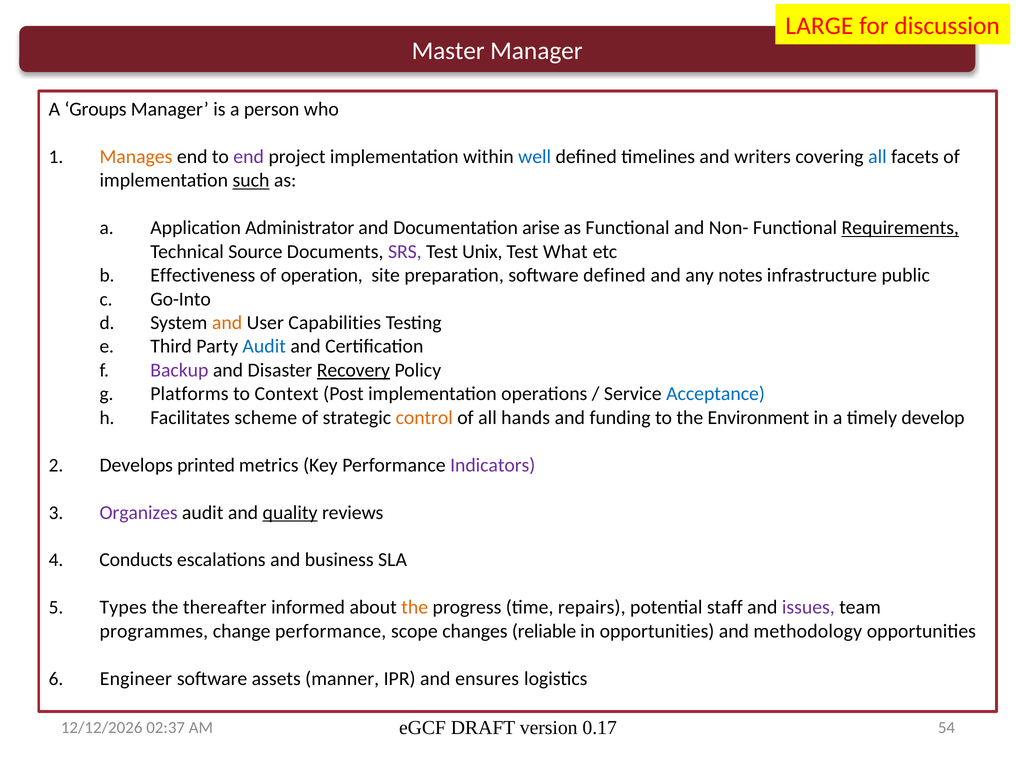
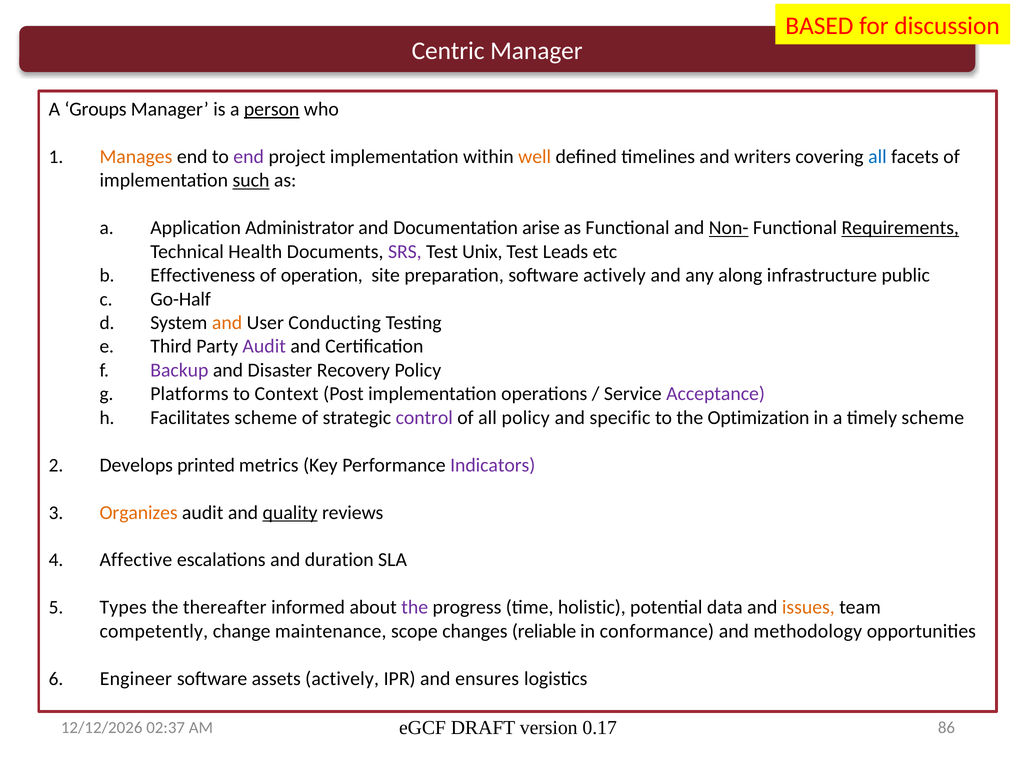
LARGE: LARGE -> BASED
Master: Master -> Centric
person underline: none -> present
well colour: blue -> orange
Non- underline: none -> present
Source: Source -> Health
What: What -> Leads
software defined: defined -> actively
notes: notes -> along
Go-Into: Go-Into -> Go-Half
Capabilities: Capabilities -> Conducting
Audit at (264, 346) colour: blue -> purple
Recovery underline: present -> none
Acceptance colour: blue -> purple
control colour: orange -> purple
all hands: hands -> policy
funding: funding -> specific
Environment: Environment -> Optimization
timely develop: develop -> scheme
Organizes colour: purple -> orange
Conducts: Conducts -> Affective
business: business -> duration
the at (415, 607) colour: orange -> purple
repairs: repairs -> holistic
staff: staff -> data
issues colour: purple -> orange
programmes: programmes -> competently
change performance: performance -> maintenance
in opportunities: opportunities -> conformance
assets manner: manner -> actively
54: 54 -> 86
